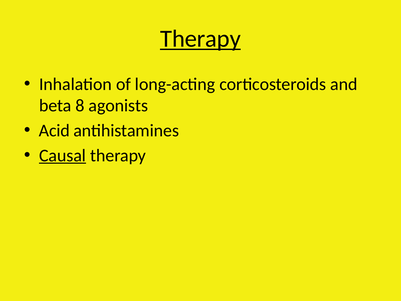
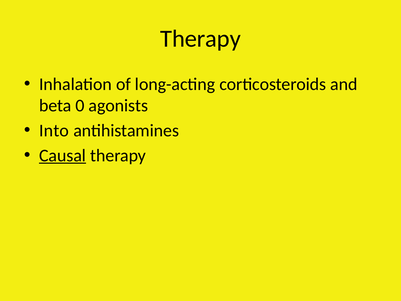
Therapy at (200, 39) underline: present -> none
8: 8 -> 0
Acid: Acid -> Into
